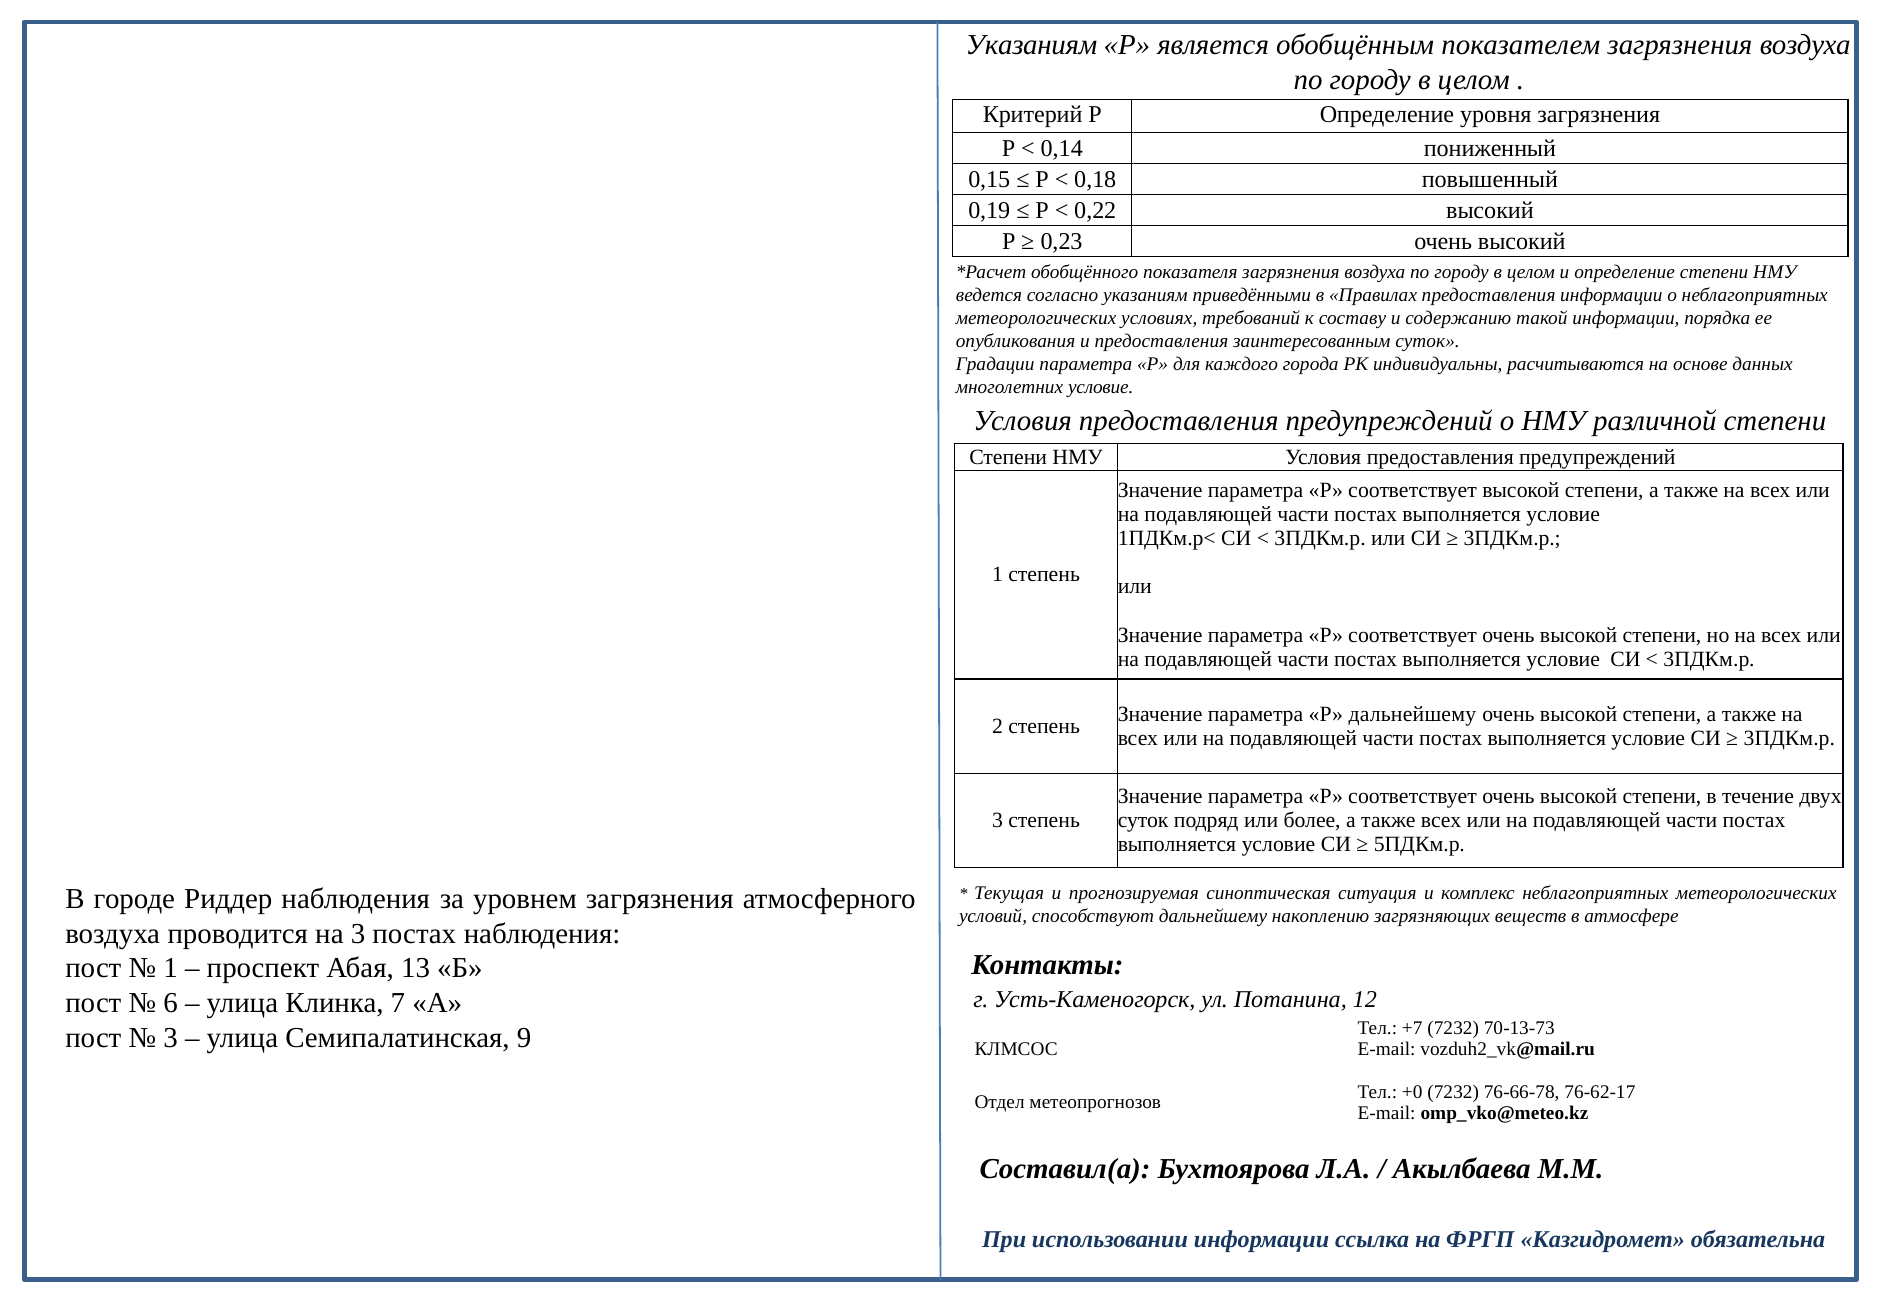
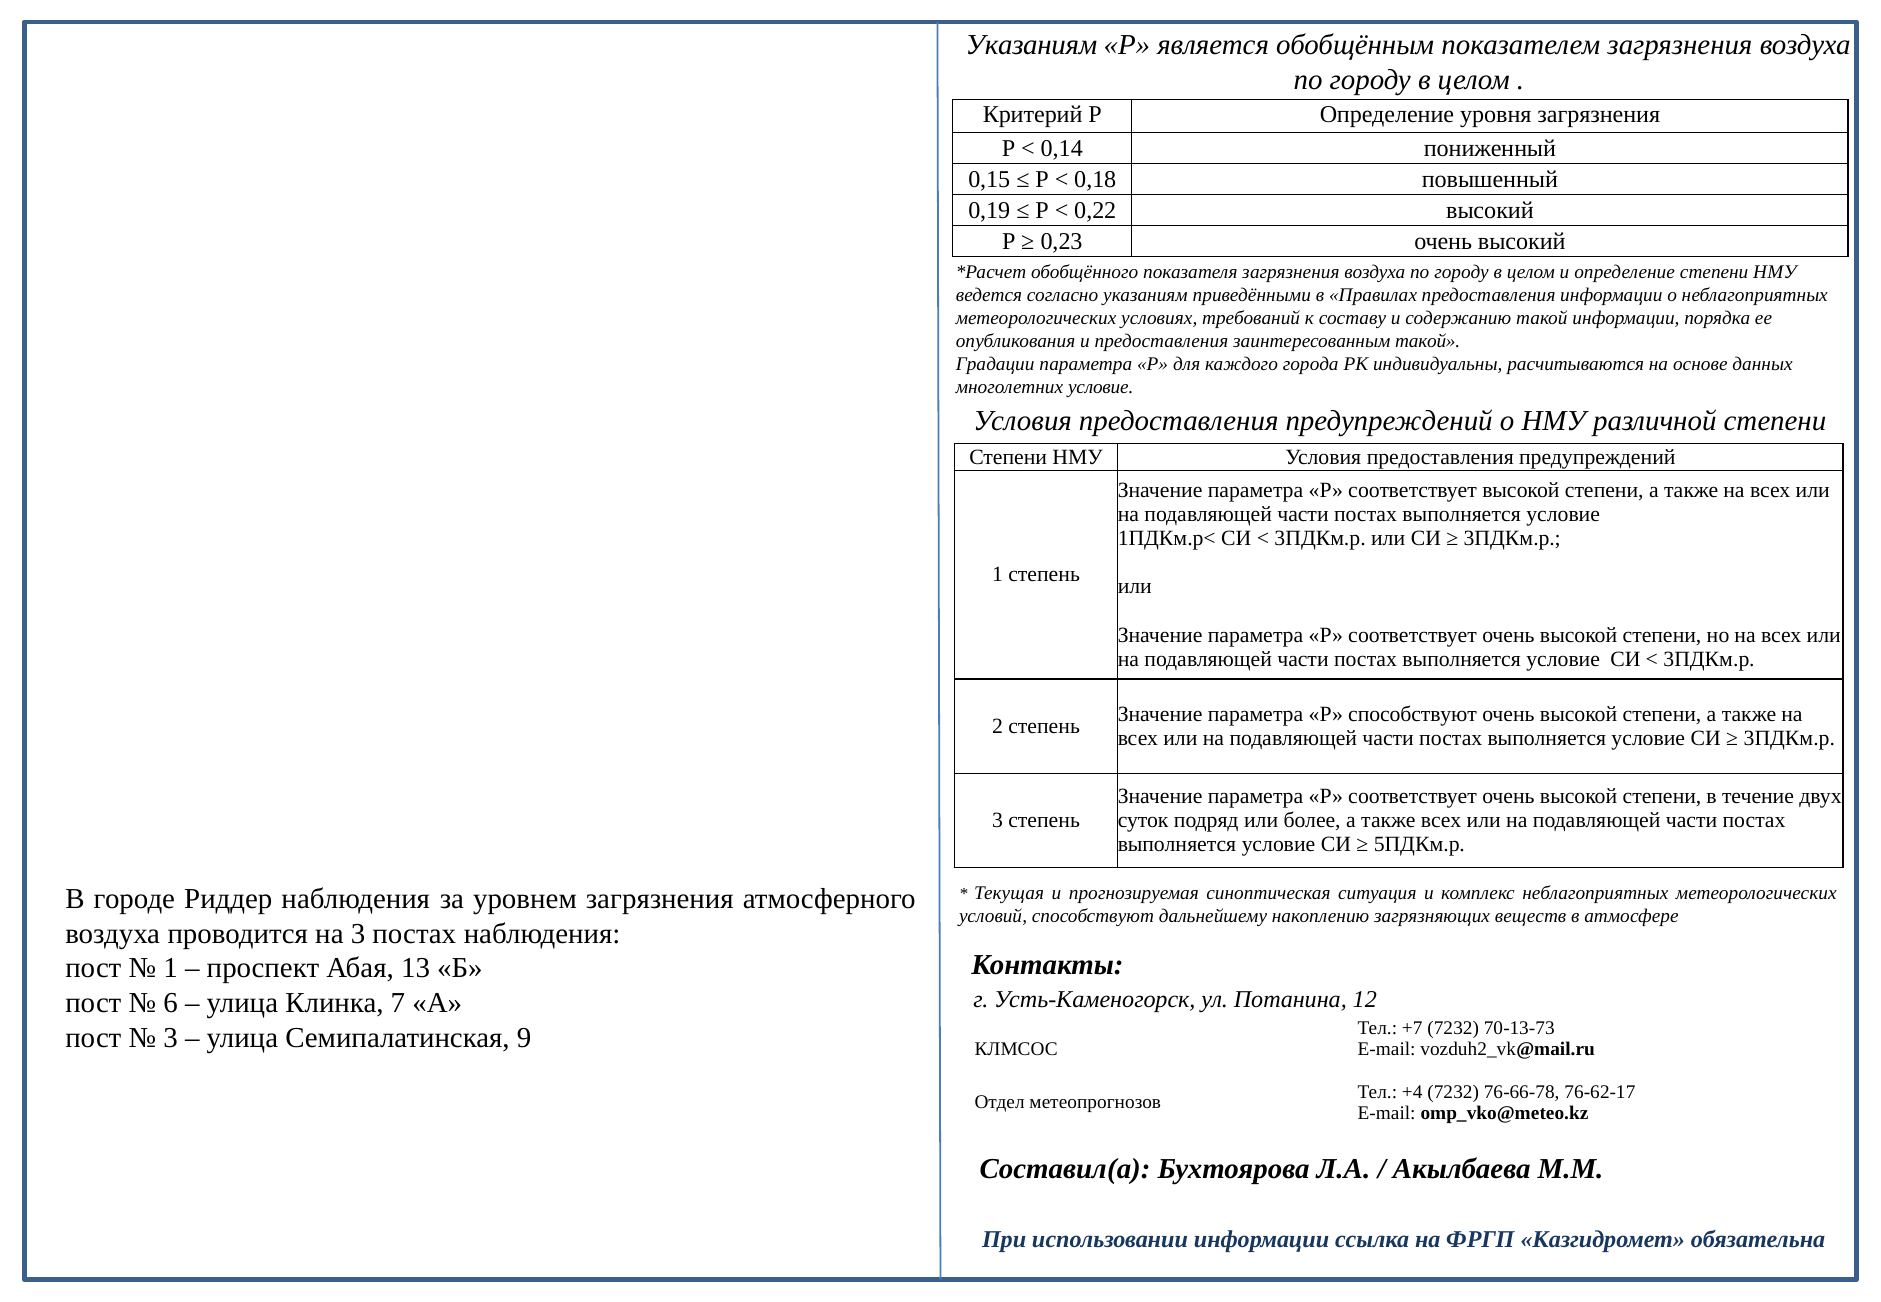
заинтересованным суток: суток -> такой
Р дальнейшему: дальнейшему -> способствуют
+0: +0 -> +4
